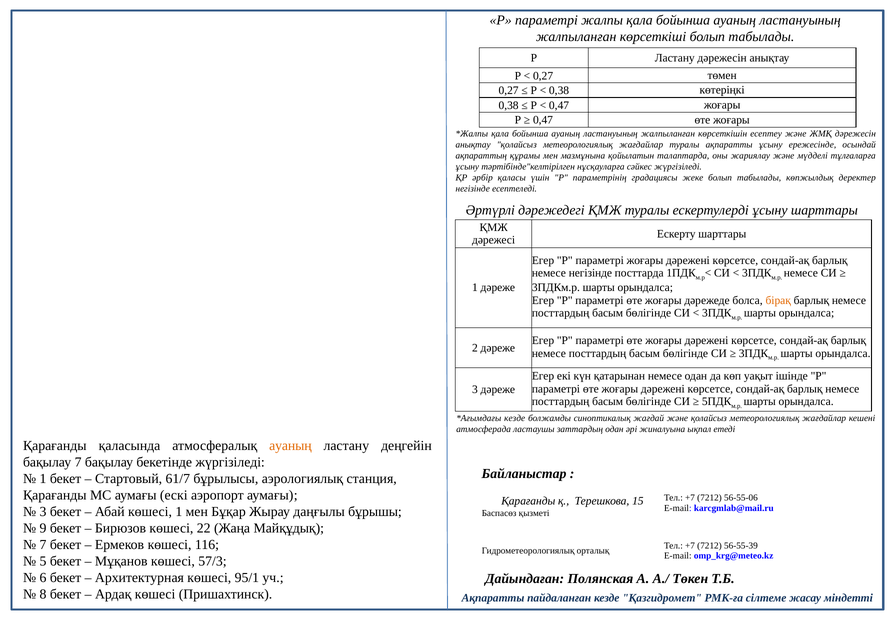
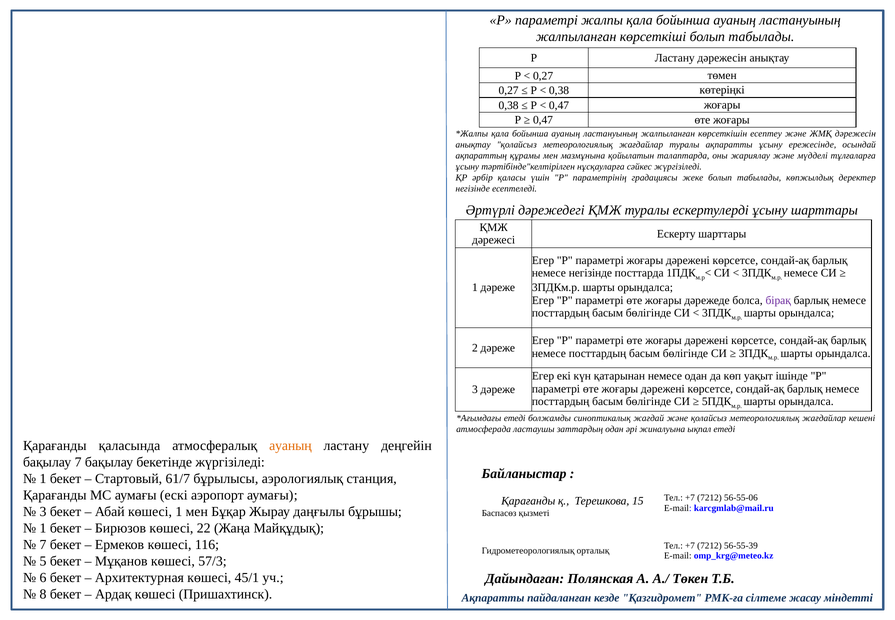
бірақ colour: orange -> purple
кезде at (515, 418): кезде -> етеді
9 at (43, 528): 9 -> 1
95/1: 95/1 -> 45/1
